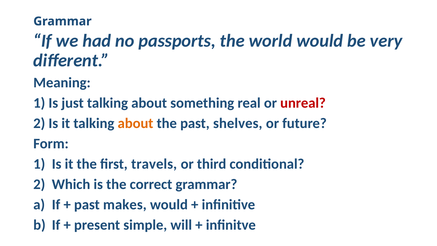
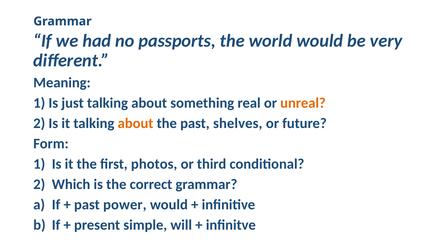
unreal colour: red -> orange
travels: travels -> photos
makes: makes -> power
